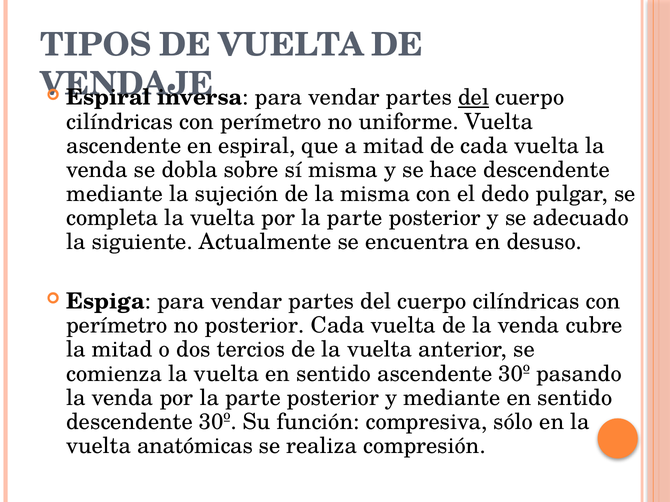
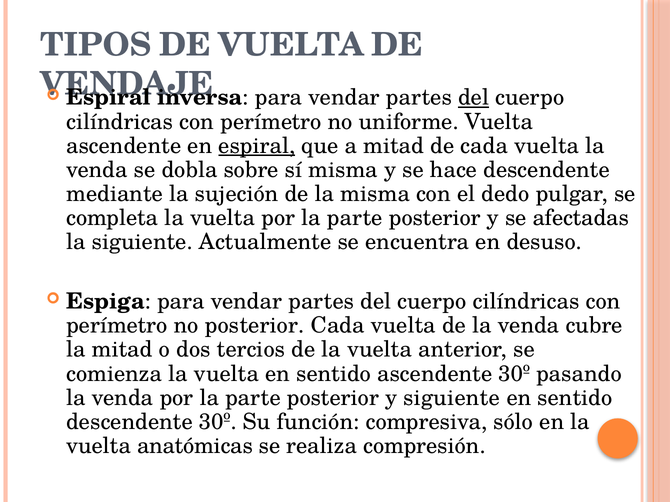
espiral at (257, 146) underline: none -> present
adecuado: adecuado -> afectadas
y mediante: mediante -> siguiente
